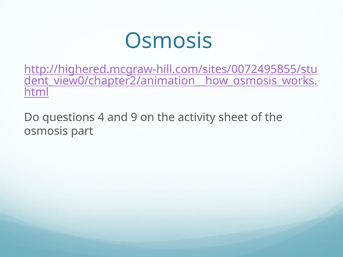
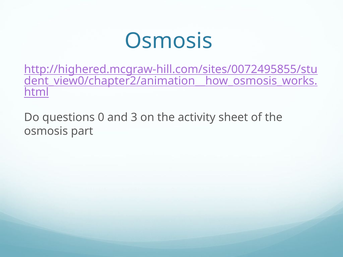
4: 4 -> 0
9: 9 -> 3
